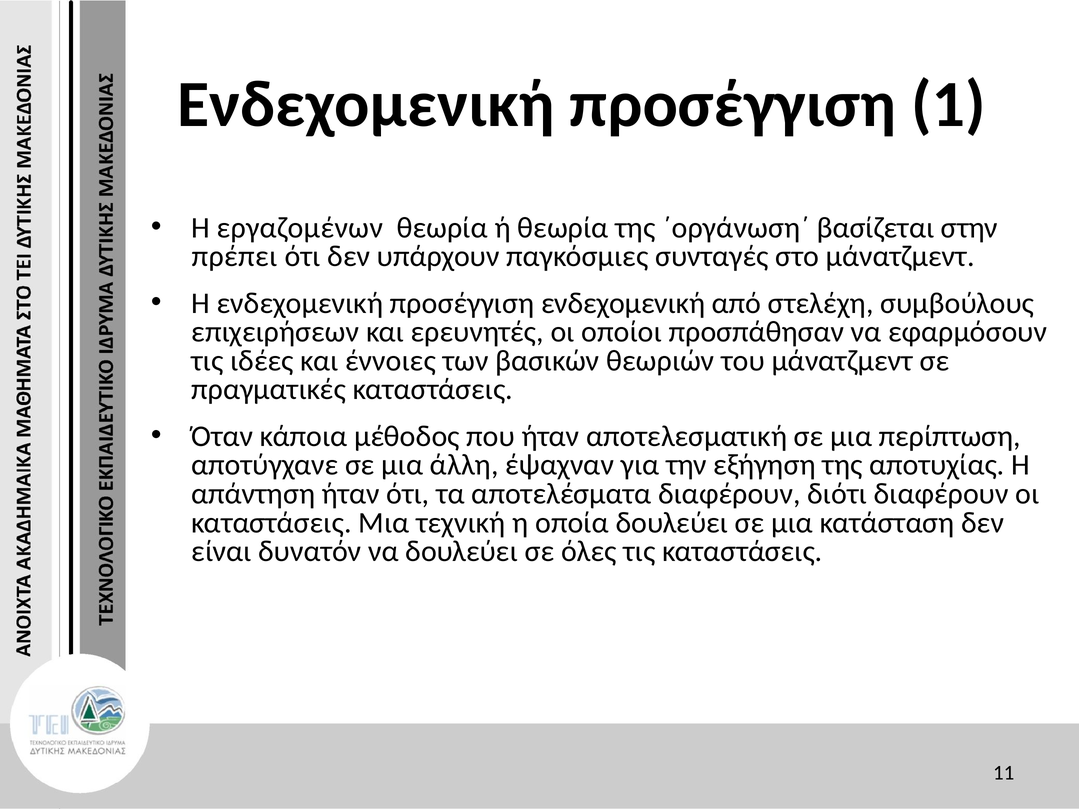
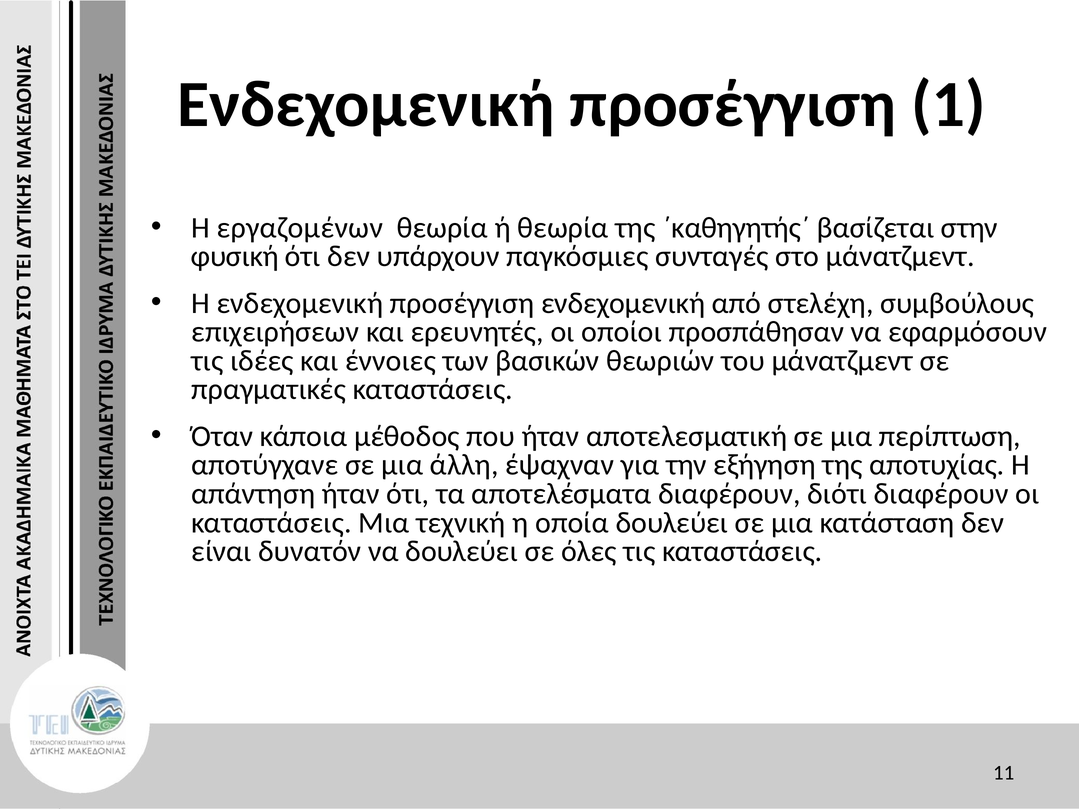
΄οργάνωση΄: ΄οργάνωση΄ -> ΄καθηγητής΄
πρέπει: πρέπει -> φυσική
